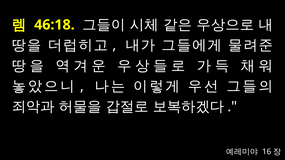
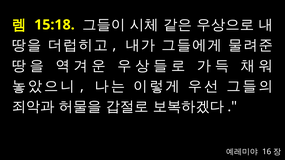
46:18: 46:18 -> 15:18
